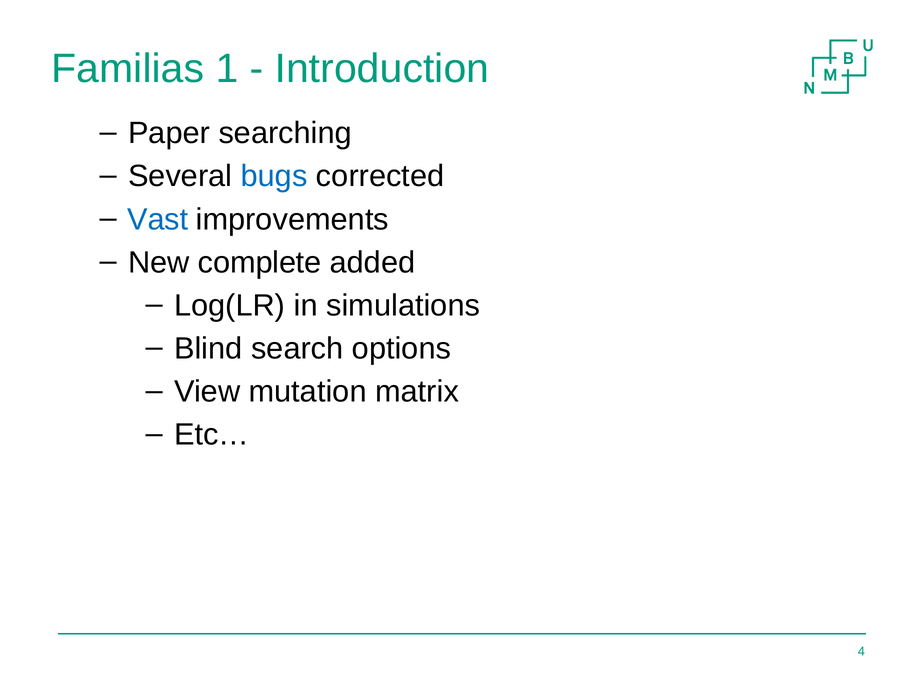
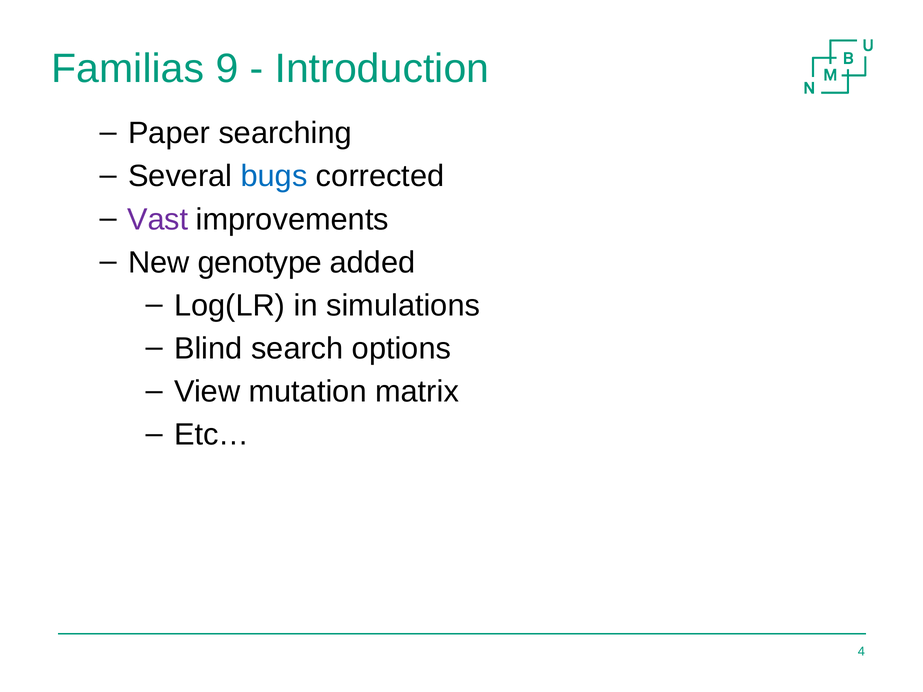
1: 1 -> 9
Vast colour: blue -> purple
complete: complete -> genotype
